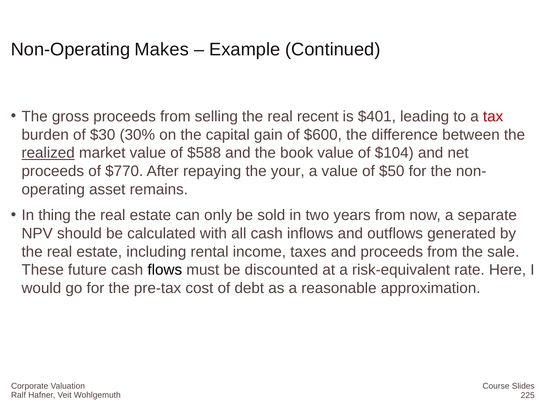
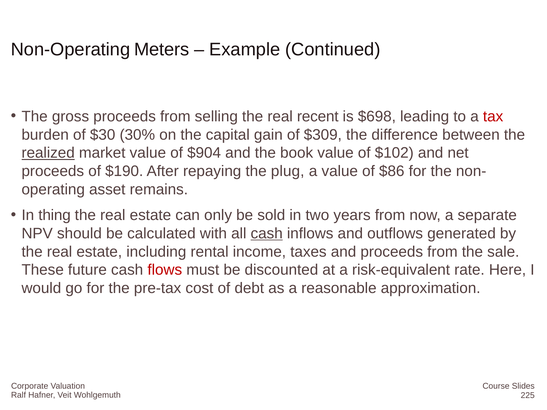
Makes: Makes -> Meters
$401: $401 -> $698
$600: $600 -> $309
$588: $588 -> $904
$104: $104 -> $102
$770: $770 -> $190
your: your -> plug
$50: $50 -> $86
cash at (267, 234) underline: none -> present
flows colour: black -> red
